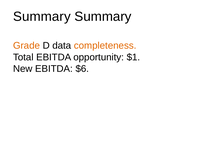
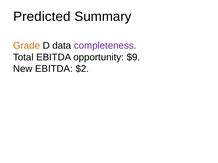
Summary at (42, 17): Summary -> Predicted
completeness colour: orange -> purple
$1: $1 -> $9
$6: $6 -> $2
